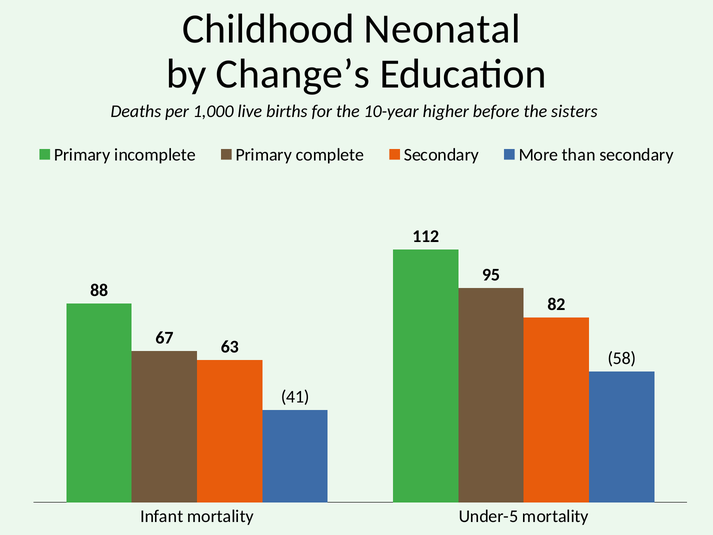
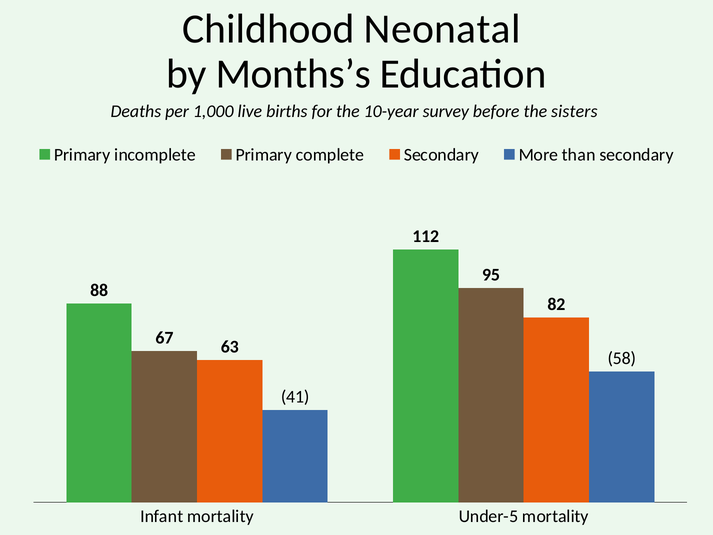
Change’s: Change’s -> Months’s
higher: higher -> survey
